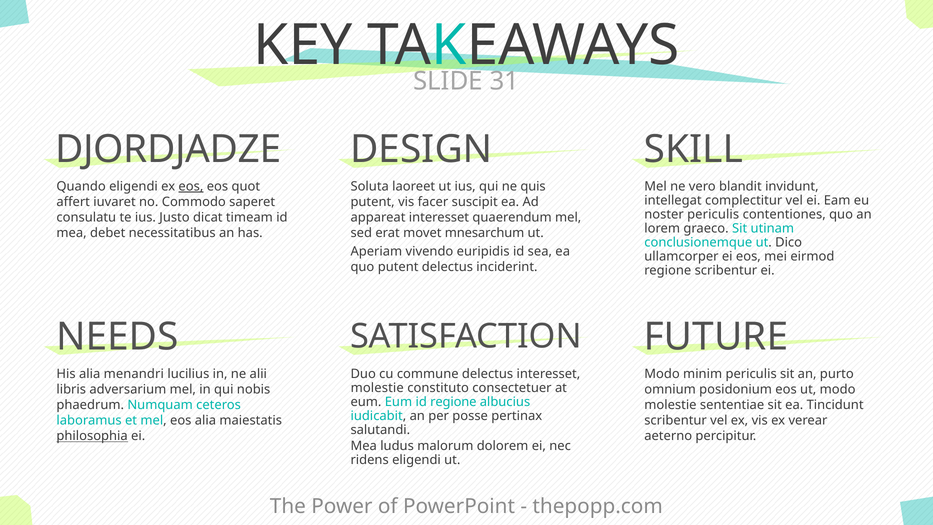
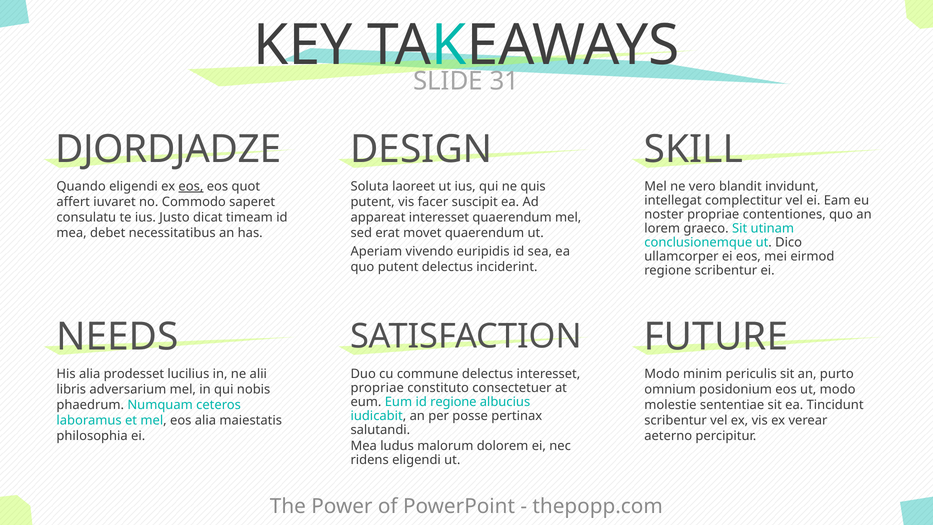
noster periculis: periculis -> propriae
movet mnesarchum: mnesarchum -> quaerendum
menandri: menandri -> prodesset
molestie at (377, 388): molestie -> propriae
philosophia underline: present -> none
